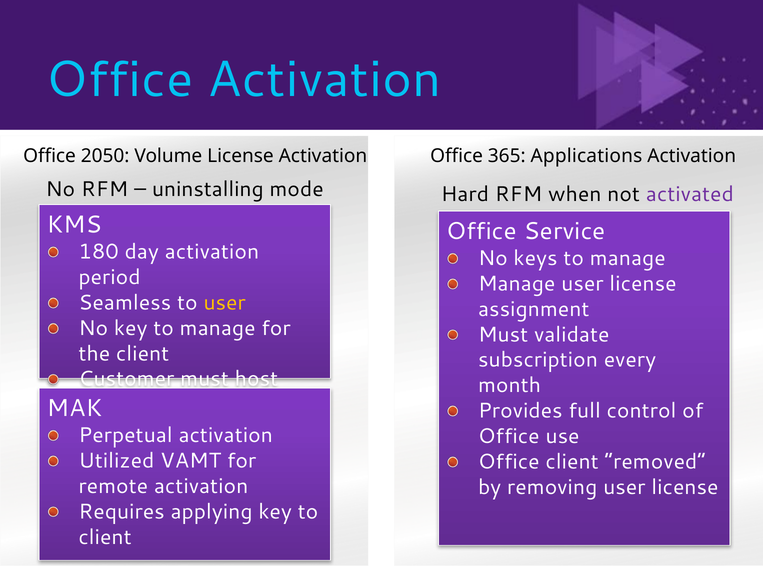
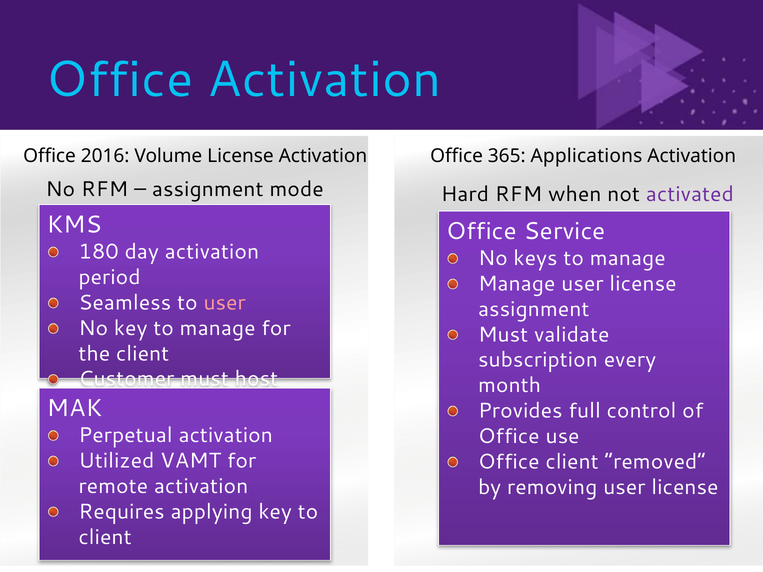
2050: 2050 -> 2016
uninstalling at (208, 190): uninstalling -> assignment
user at (225, 303) colour: yellow -> pink
